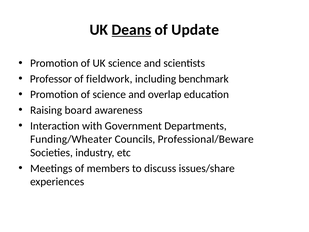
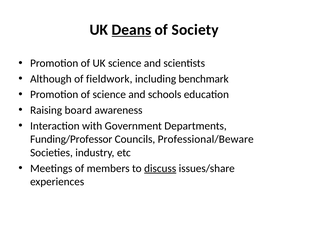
Update: Update -> Society
Professor: Professor -> Although
overlap: overlap -> schools
Funding/Wheater: Funding/Wheater -> Funding/Professor
discuss underline: none -> present
